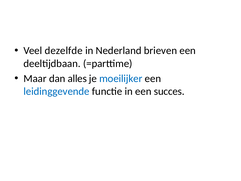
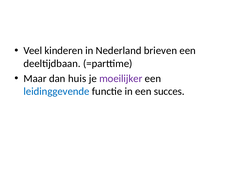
dezelfde: dezelfde -> kinderen
alles: alles -> huis
moeilijker colour: blue -> purple
